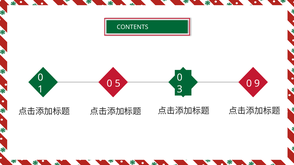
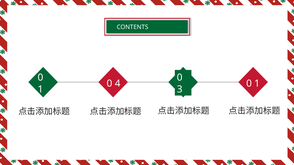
5: 5 -> 4
9 at (257, 84): 9 -> 1
